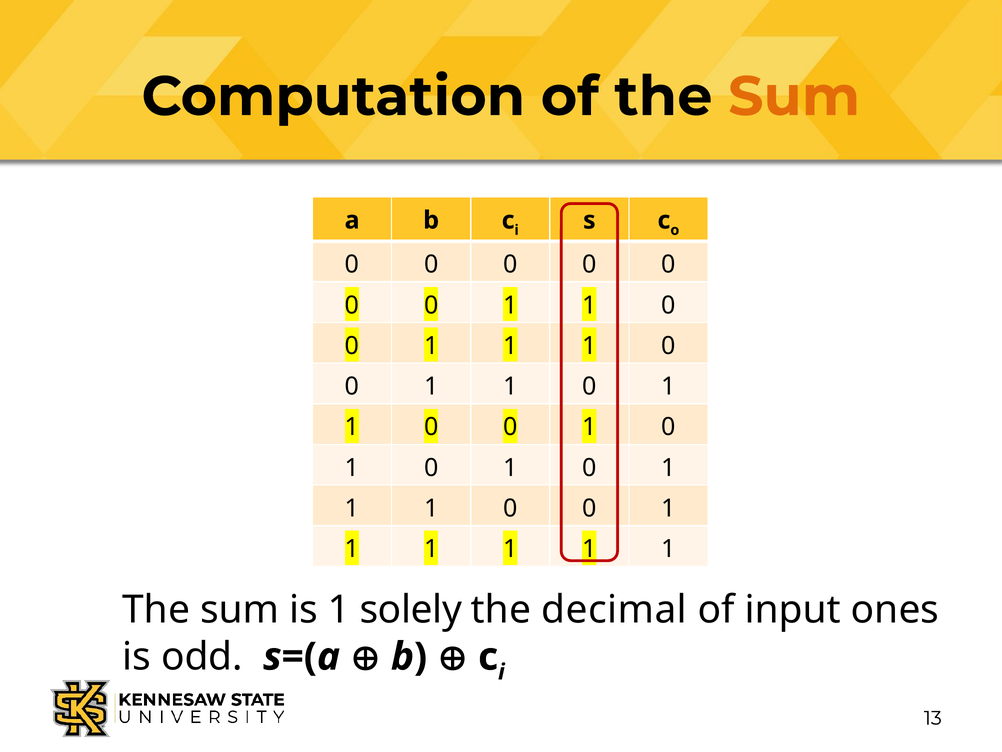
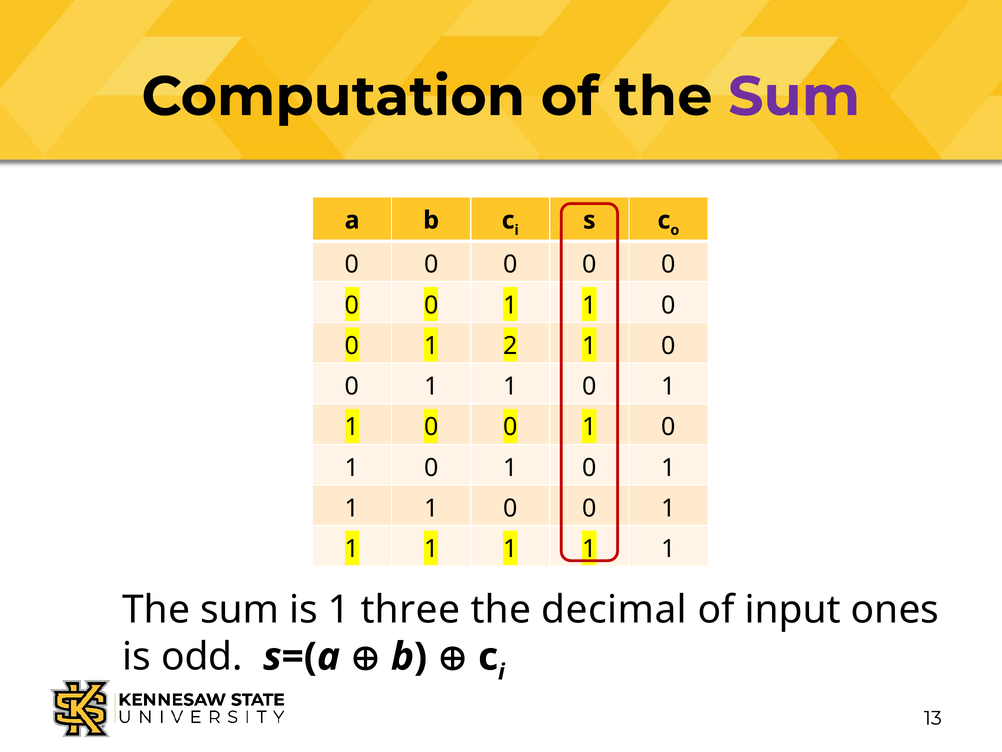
Sum at (794, 97) colour: orange -> purple
1 at (510, 346): 1 -> 2
solely: solely -> three
